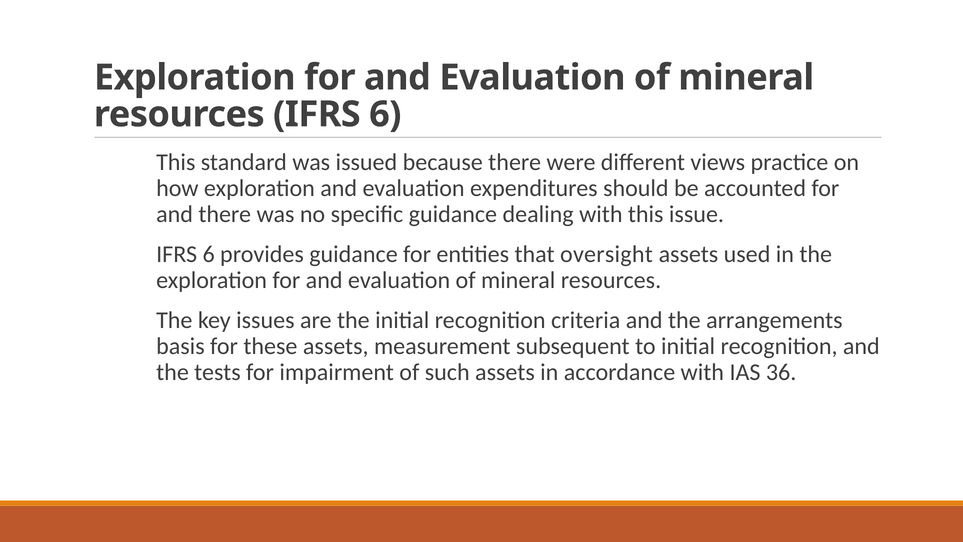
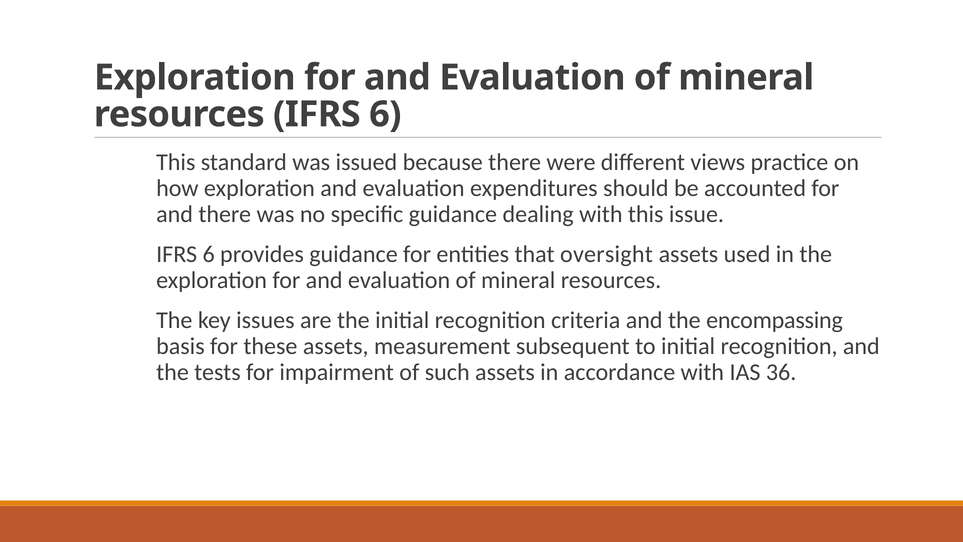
arrangements: arrangements -> encompassing
